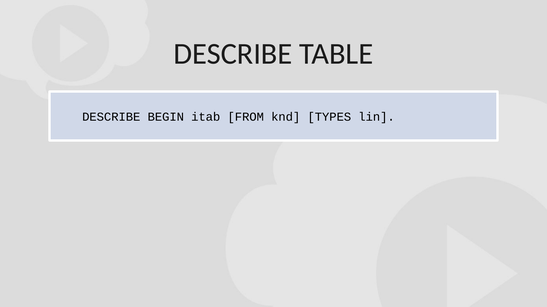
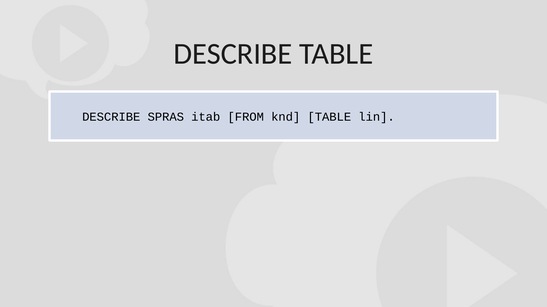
BEGIN: BEGIN -> SPRAS
knd TYPES: TYPES -> TABLE
